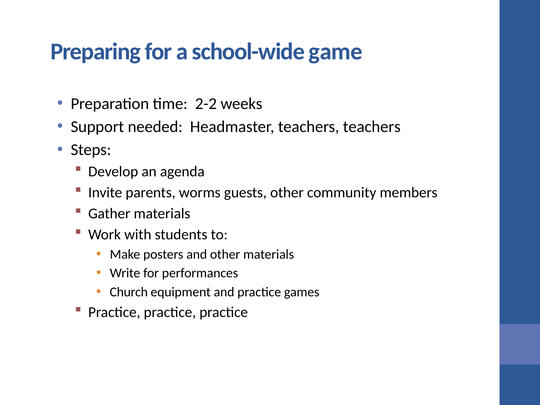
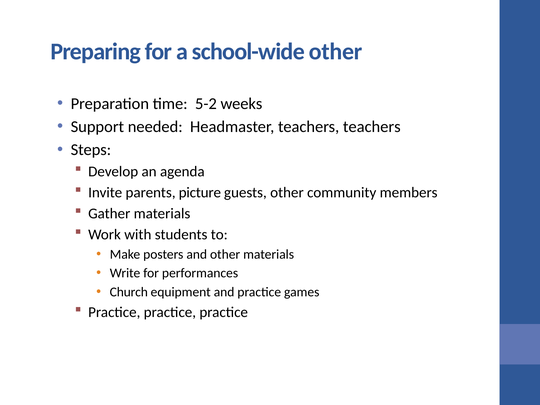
school-wide game: game -> other
2-2: 2-2 -> 5-2
worms: worms -> picture
